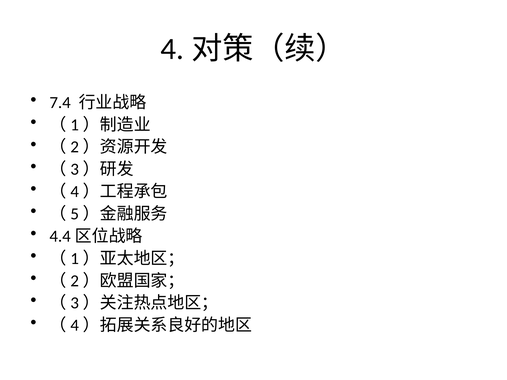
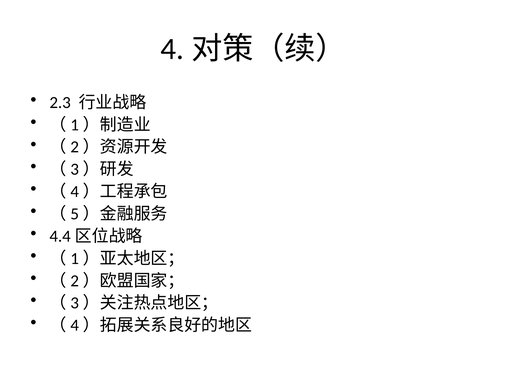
7.4: 7.4 -> 2.3
